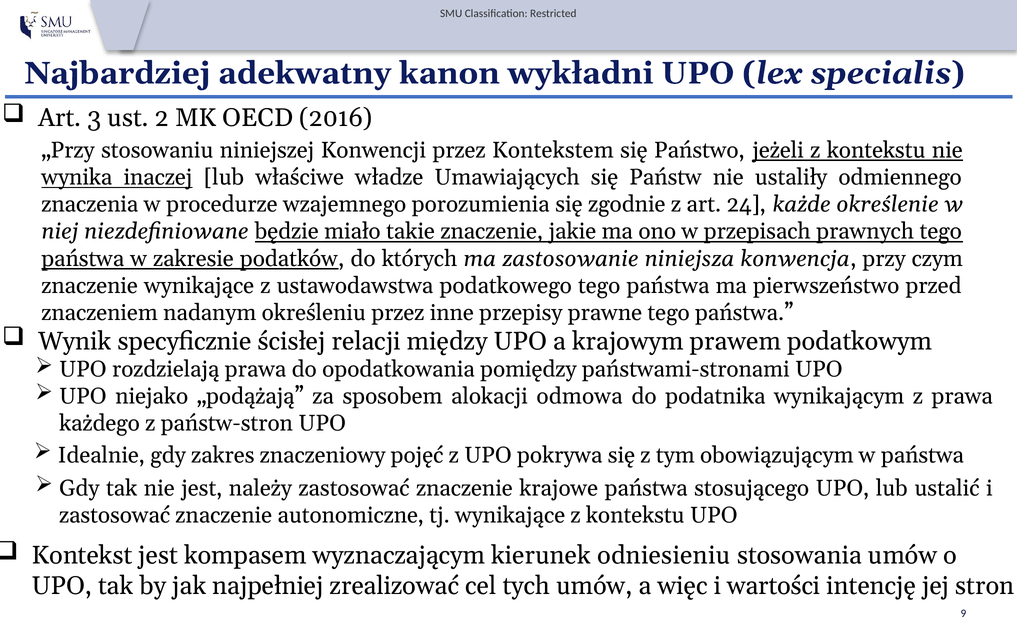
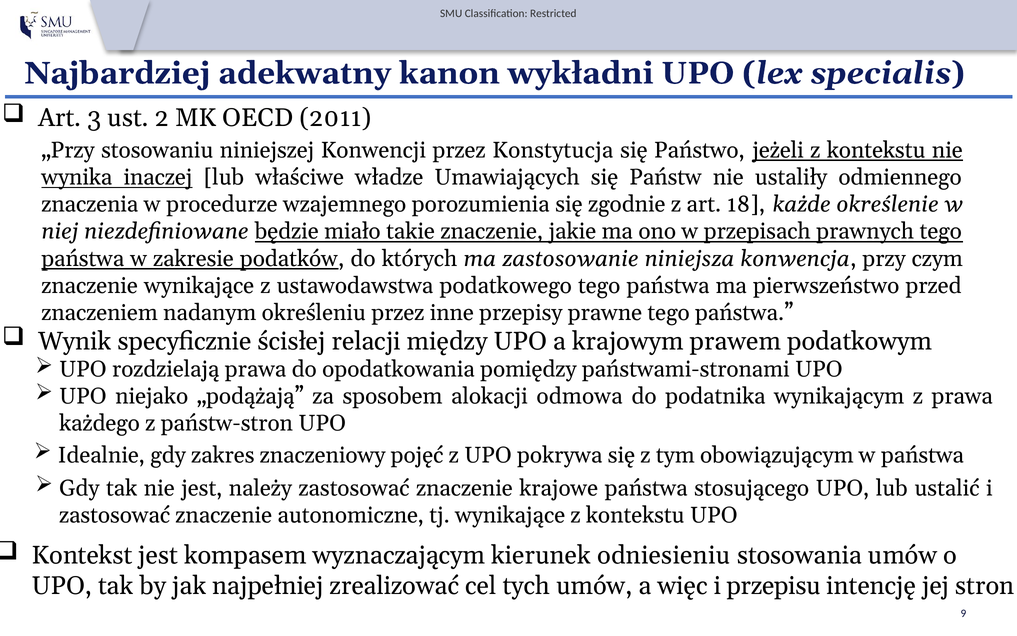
2016: 2016 -> 2011
Kontekstem: Kontekstem -> Konstytucja
24: 24 -> 18
wartości: wartości -> przepisu
